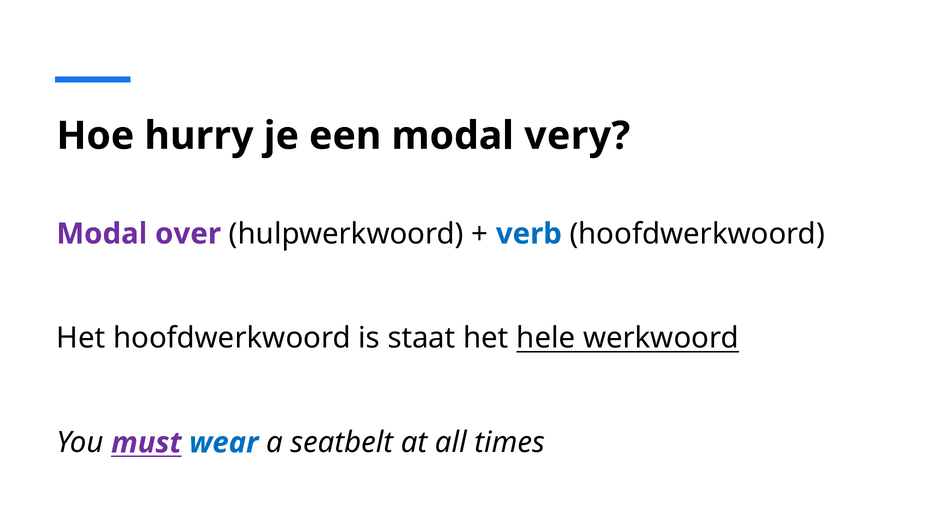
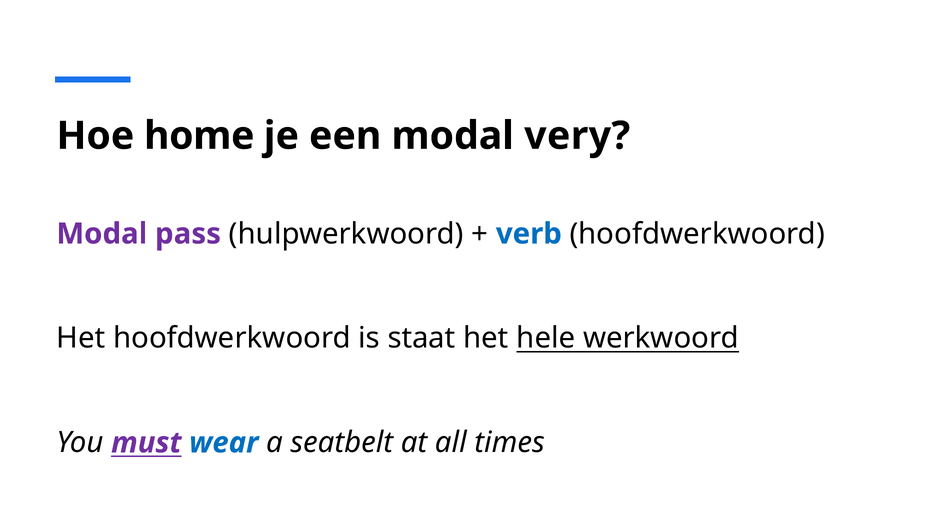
hurry: hurry -> home
over: over -> pass
